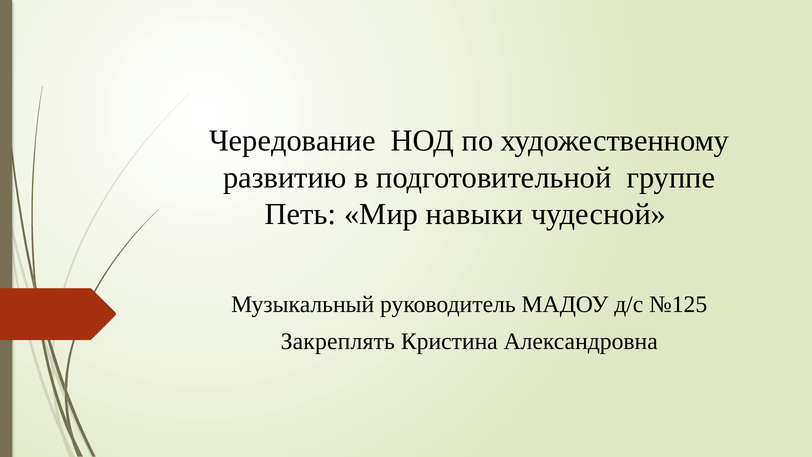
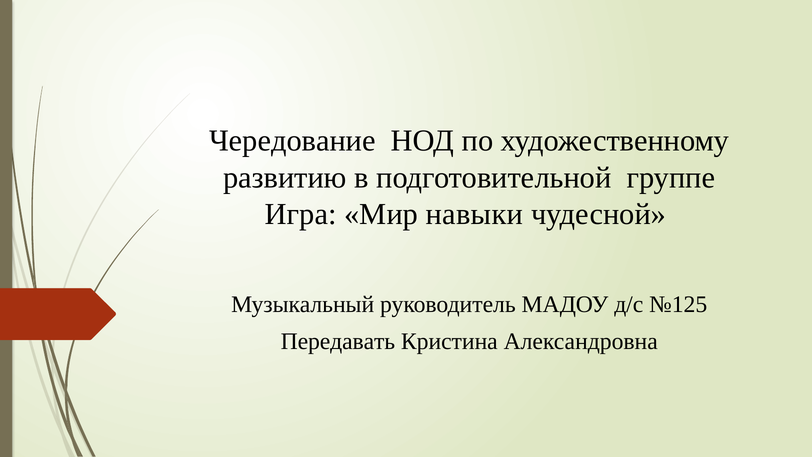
Петь: Петь -> Игра
Закреплять: Закреплять -> Передавать
